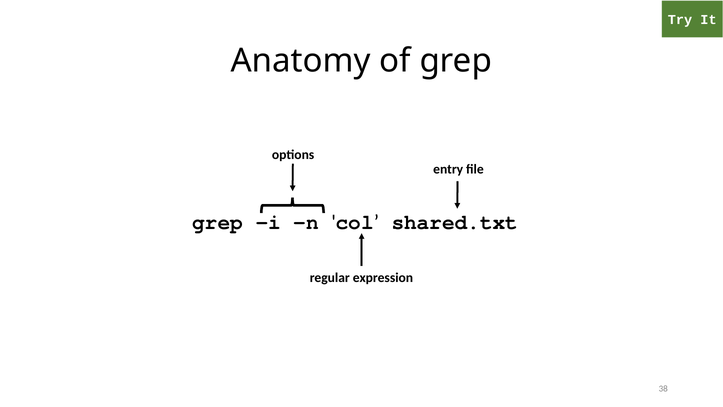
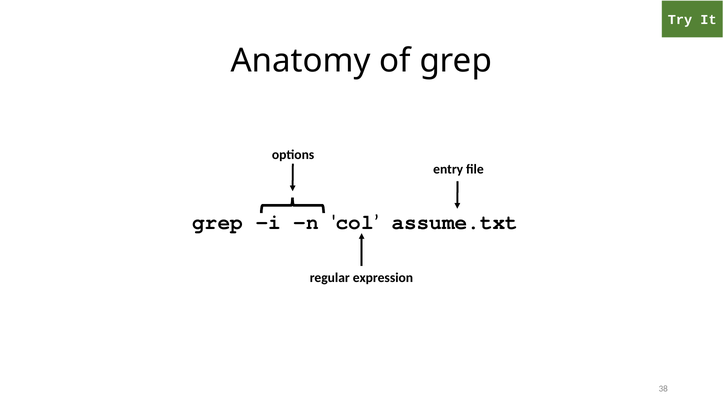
shared.txt: shared.txt -> assume.txt
